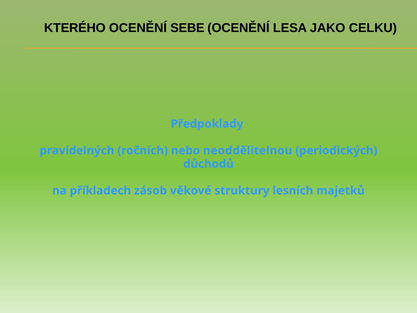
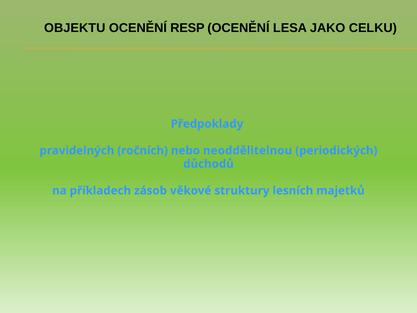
KTERÉHO: KTERÉHO -> OBJEKTU
SEBE: SEBE -> RESP
